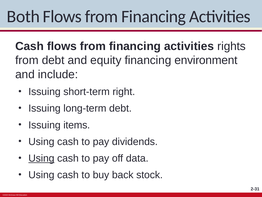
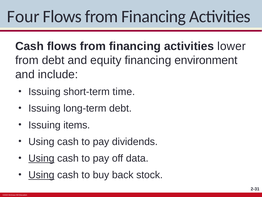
Both: Both -> Four
rights: rights -> lower
right: right -> time
Using at (41, 175) underline: none -> present
